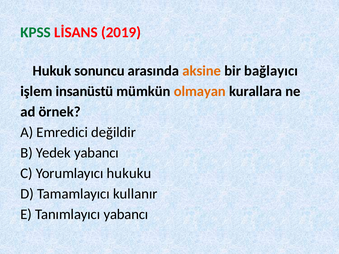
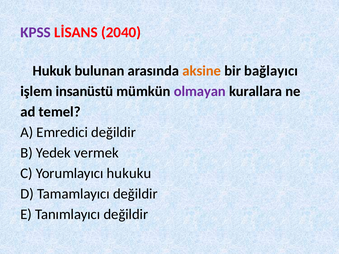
KPSS colour: green -> purple
2019: 2019 -> 2040
sonuncu: sonuncu -> bulunan
olmayan colour: orange -> purple
örnek: örnek -> temel
Yedek yabancı: yabancı -> vermek
Tamamlayıcı kullanır: kullanır -> değildir
Tanımlayıcı yabancı: yabancı -> değildir
